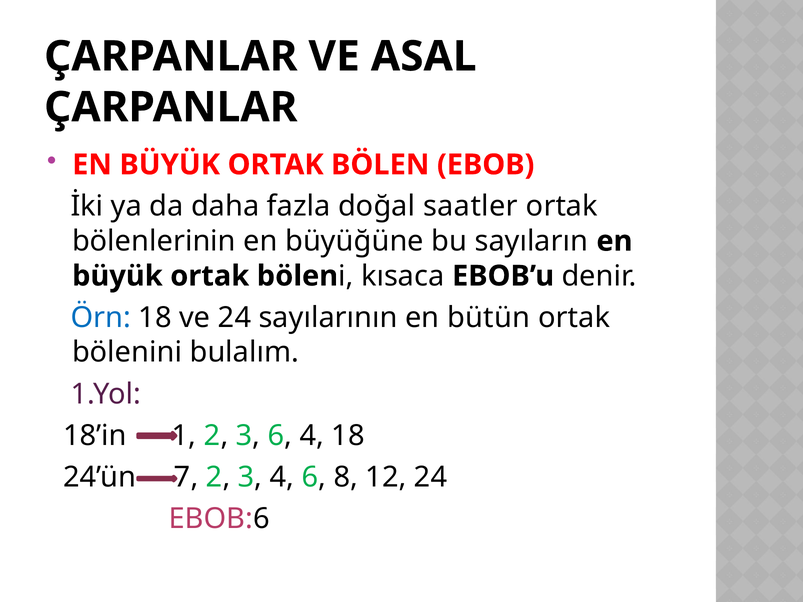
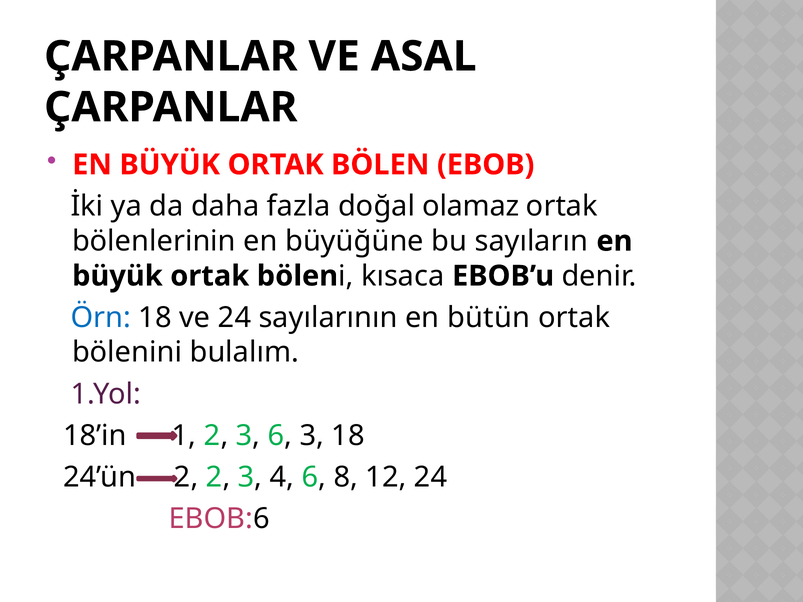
saatler: saatler -> olamaz
6 4: 4 -> 3
24’ün 7: 7 -> 2
